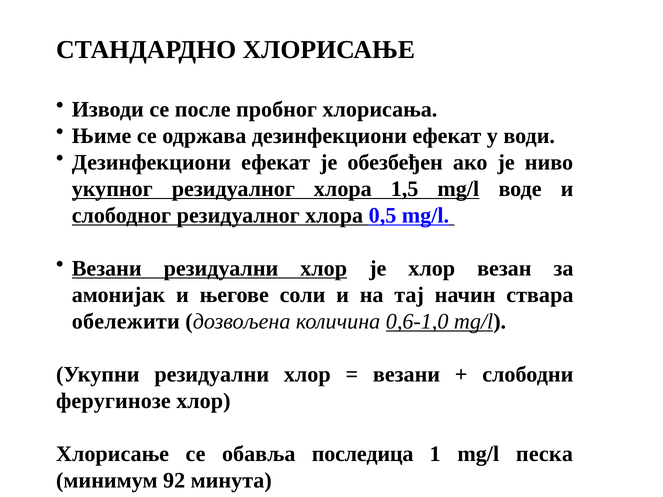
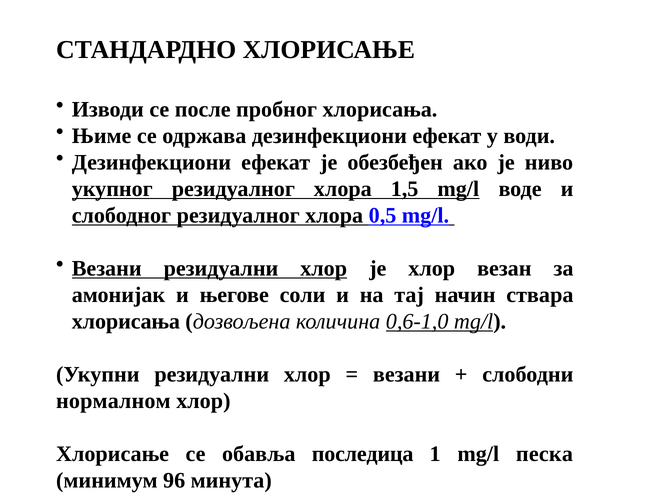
обележити at (126, 321): обележити -> хлорисања
феругинозе: феругинозе -> нормалном
92: 92 -> 96
